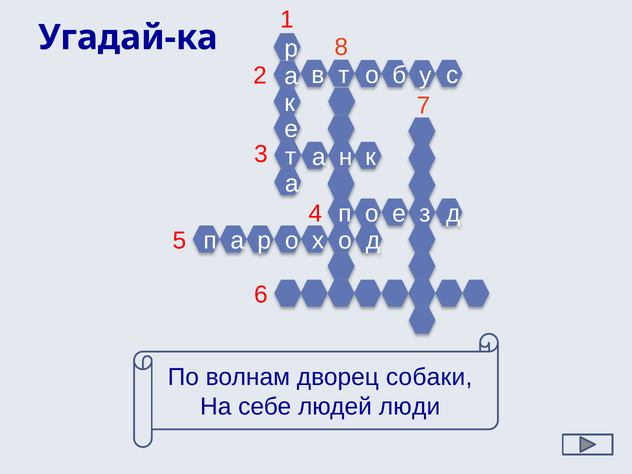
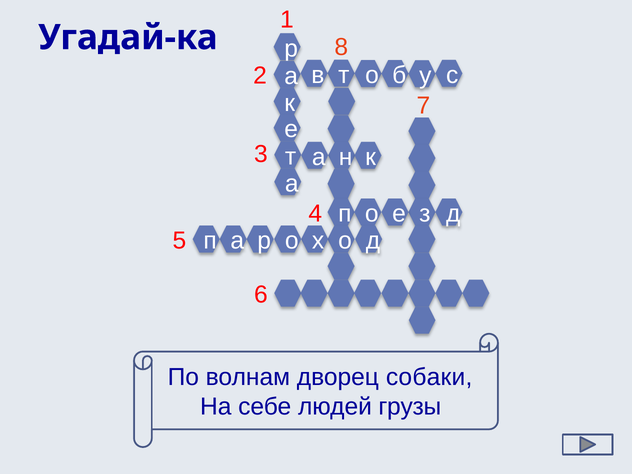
люди: люди -> грузы
